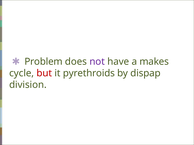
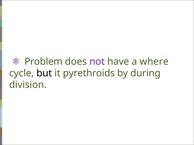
makes: makes -> where
but colour: red -> black
dispap: dispap -> during
